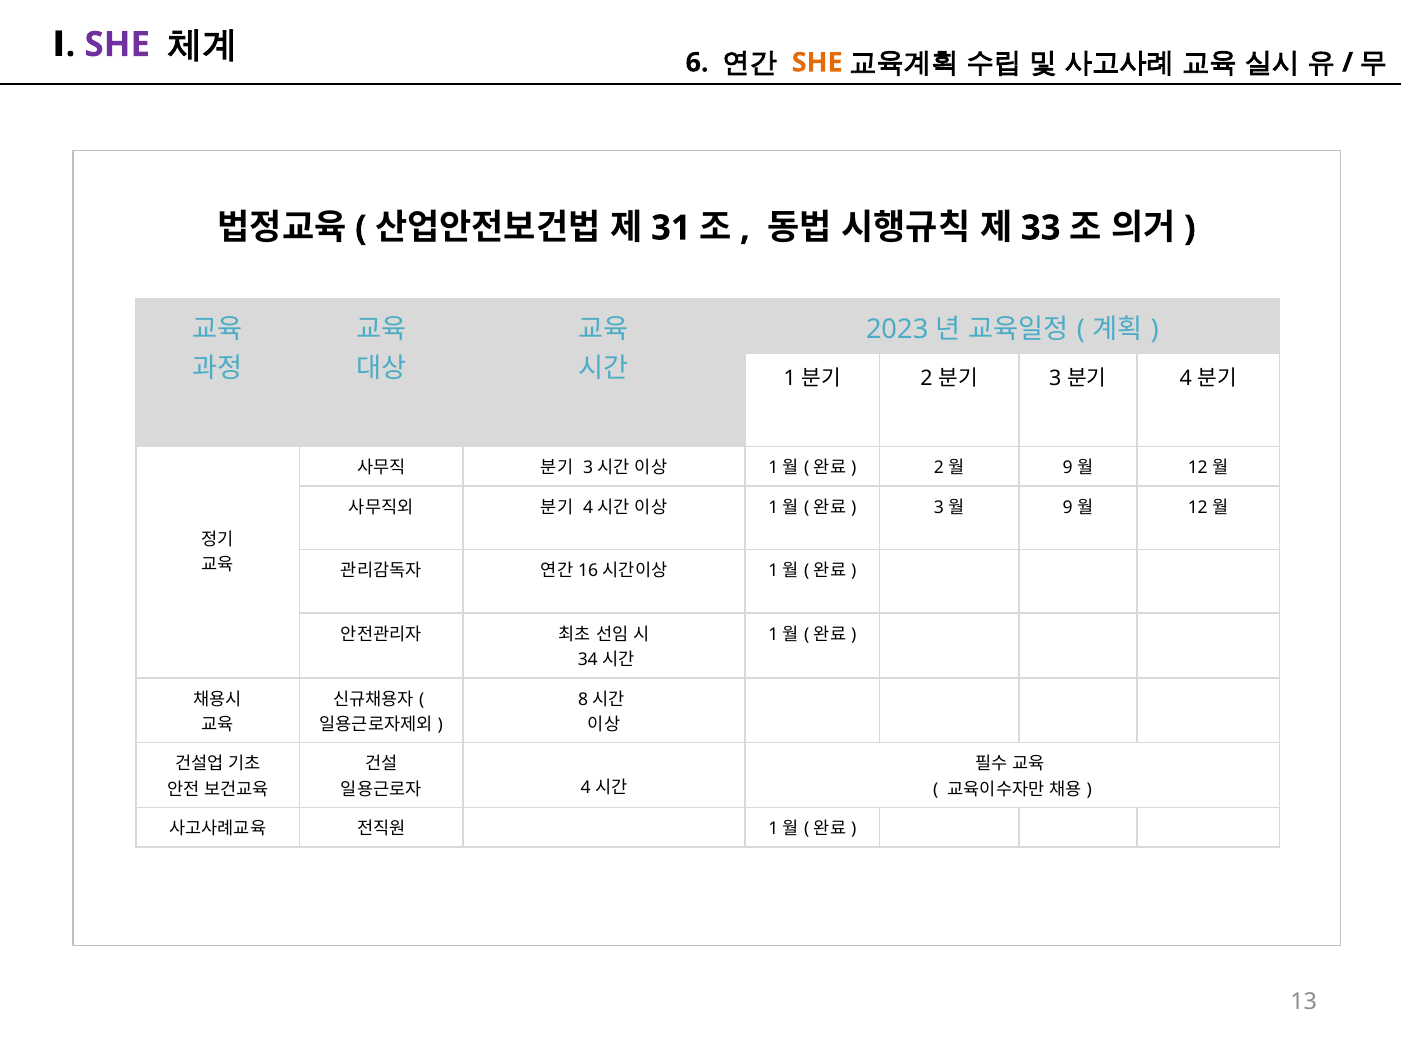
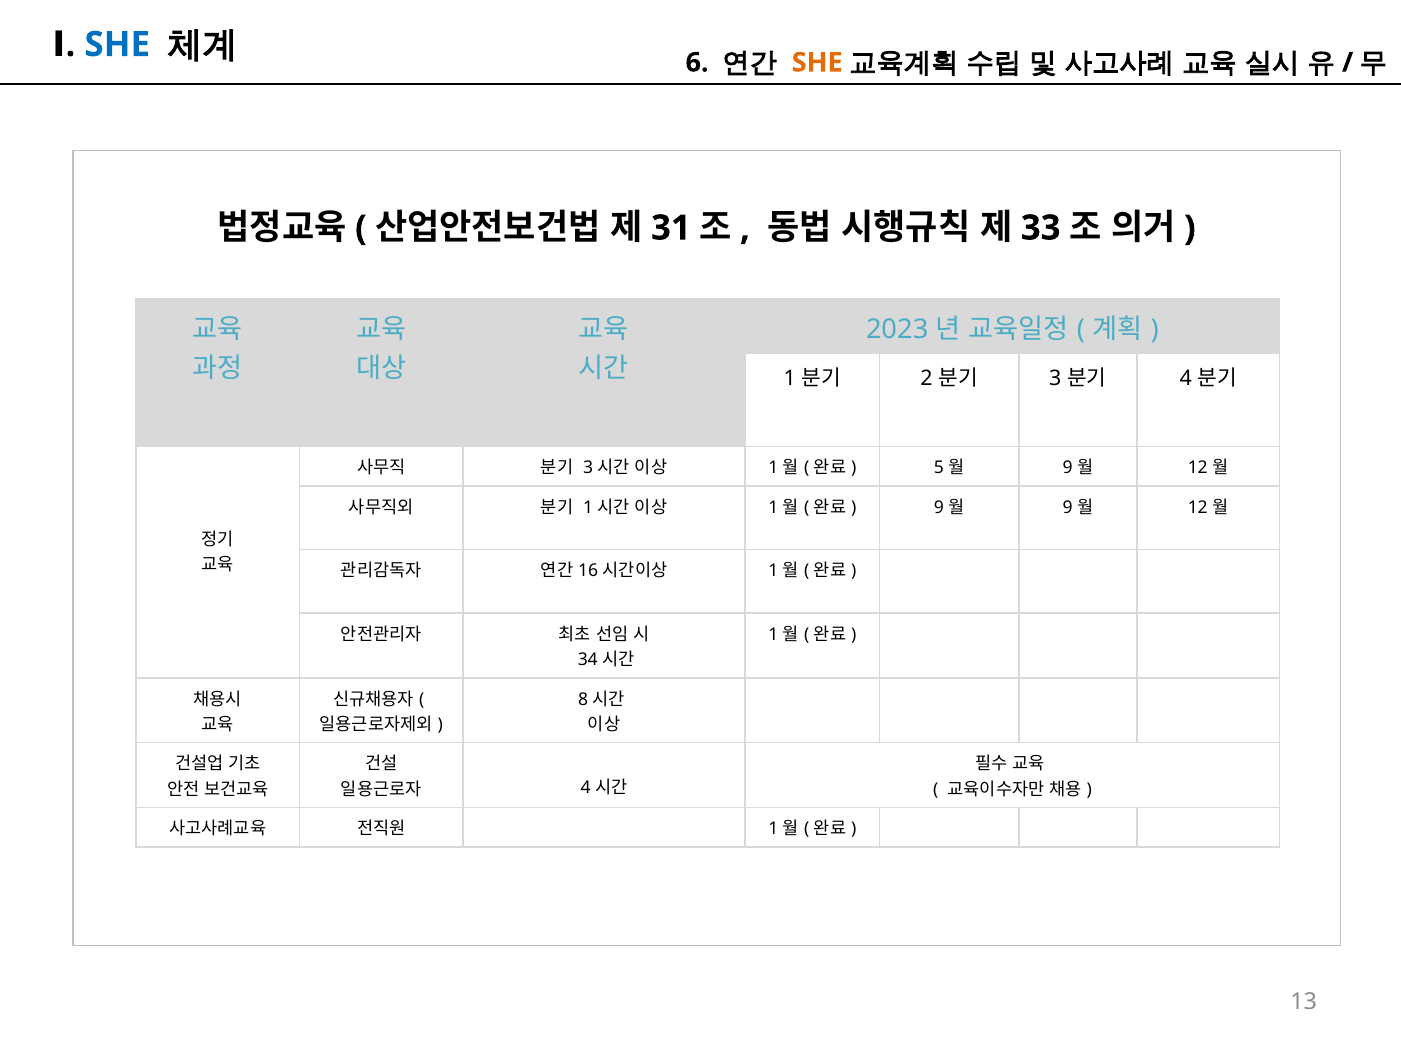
SHE at (117, 44) colour: purple -> blue
2 at (939, 468): 2 -> 5
4 at (588, 508): 4 -> 1
3 at (939, 508): 3 -> 9
